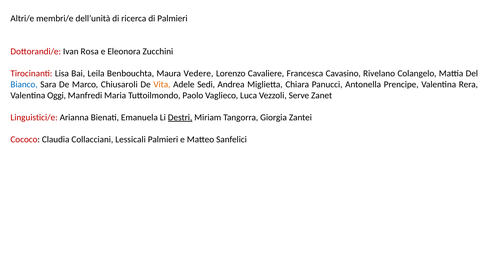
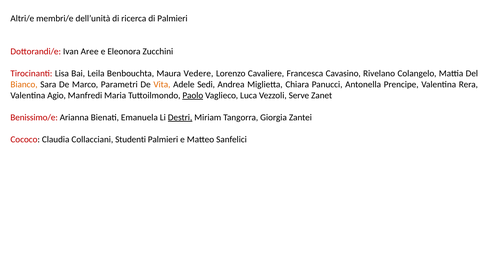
Rosa: Rosa -> Aree
Bianco colour: blue -> orange
Chiusaroli: Chiusaroli -> Parametri
Oggi: Oggi -> Agio
Paolo underline: none -> present
Linguistici/e: Linguistici/e -> Benissimo/e
Lessicali: Lessicali -> Studenti
